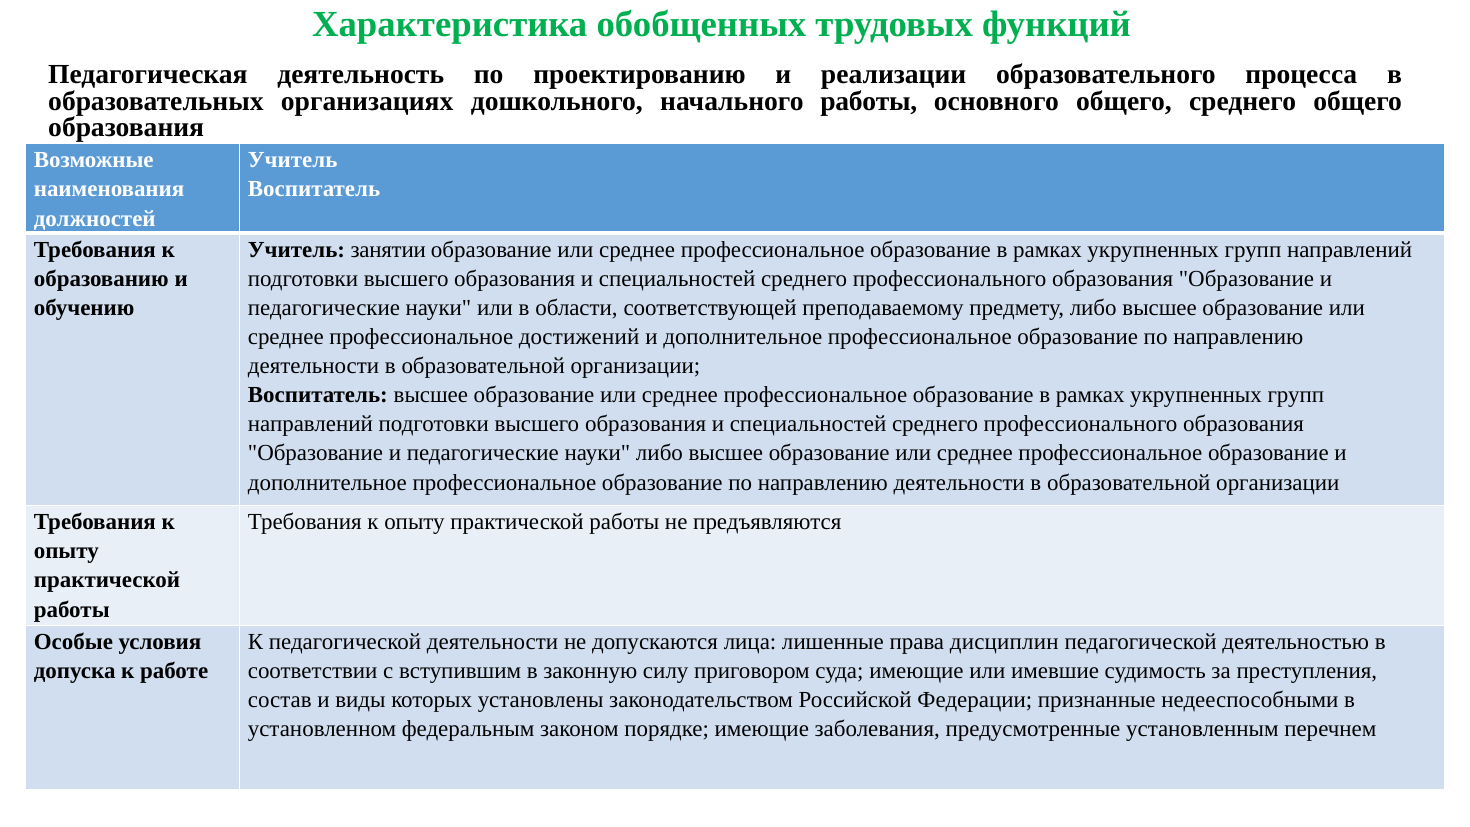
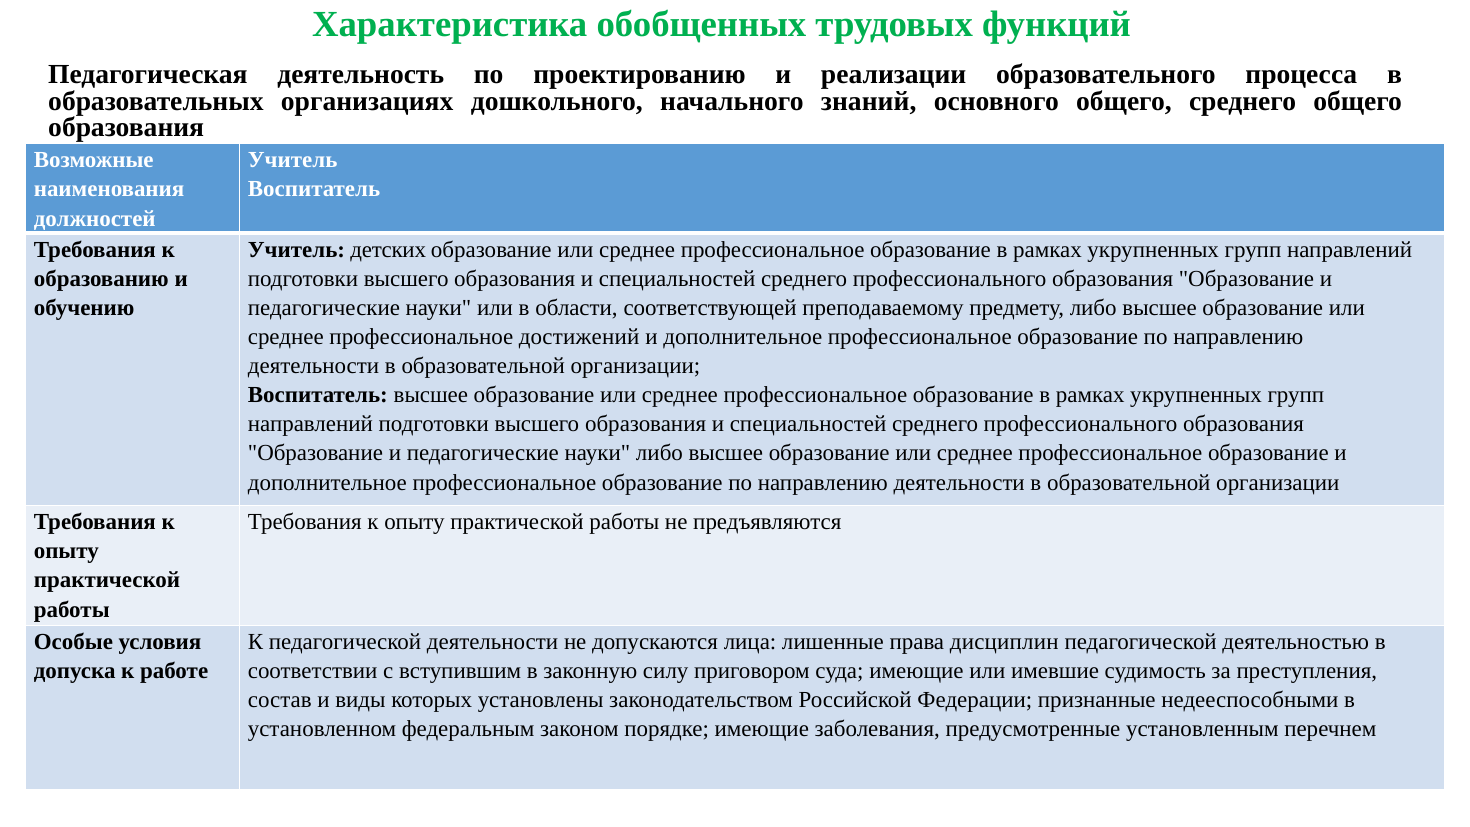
начального работы: работы -> знаний
занятии: занятии -> детских
